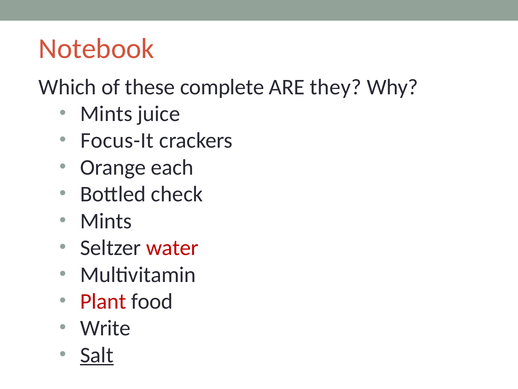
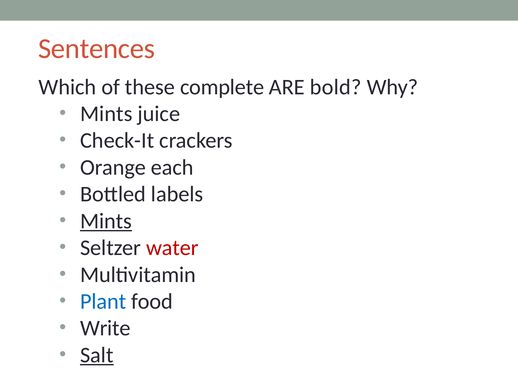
Notebook: Notebook -> Sentences
they: they -> bold
Focus-It: Focus-It -> Check-It
check: check -> labels
Mints at (106, 221) underline: none -> present
Plant colour: red -> blue
